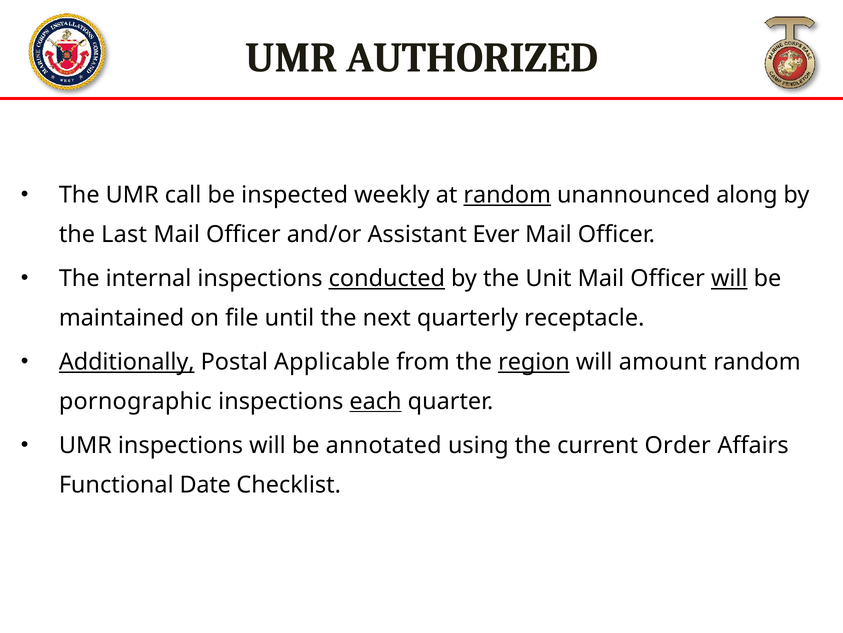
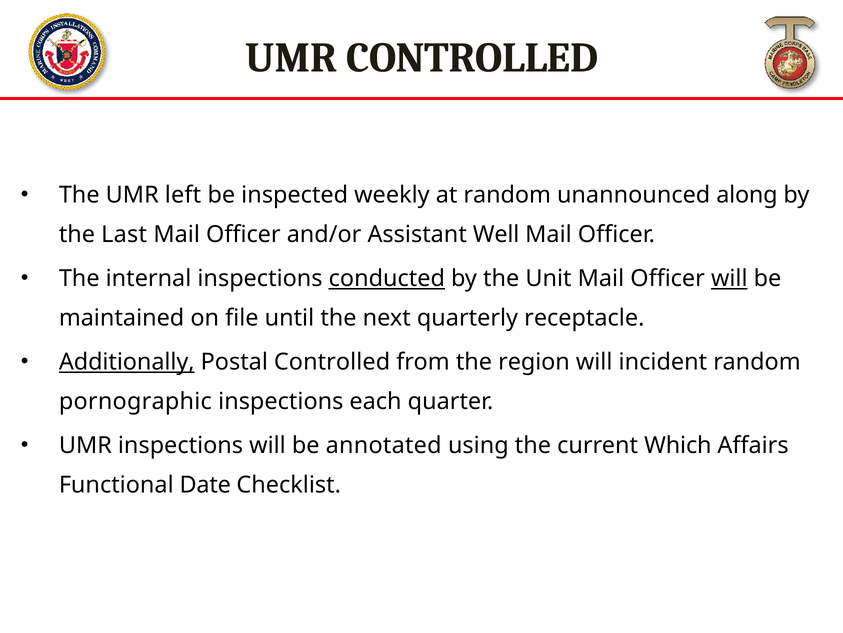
UMR AUTHORIZED: AUTHORIZED -> CONTROLLED
call: call -> left
random at (507, 195) underline: present -> none
Ever: Ever -> Well
Postal Applicable: Applicable -> Controlled
region underline: present -> none
amount: amount -> incident
each underline: present -> none
Order: Order -> Which
